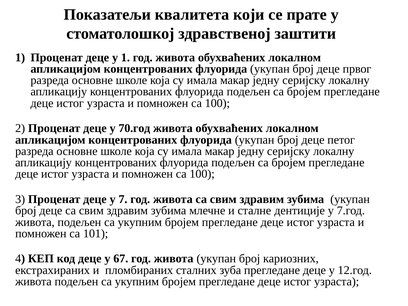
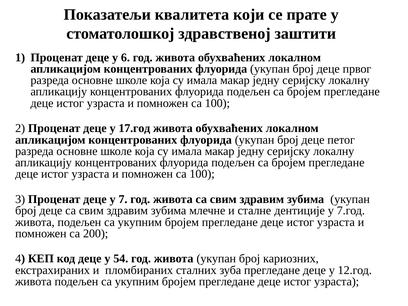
у 1: 1 -> 6
70.год: 70.год -> 17.год
101: 101 -> 200
67: 67 -> 54
